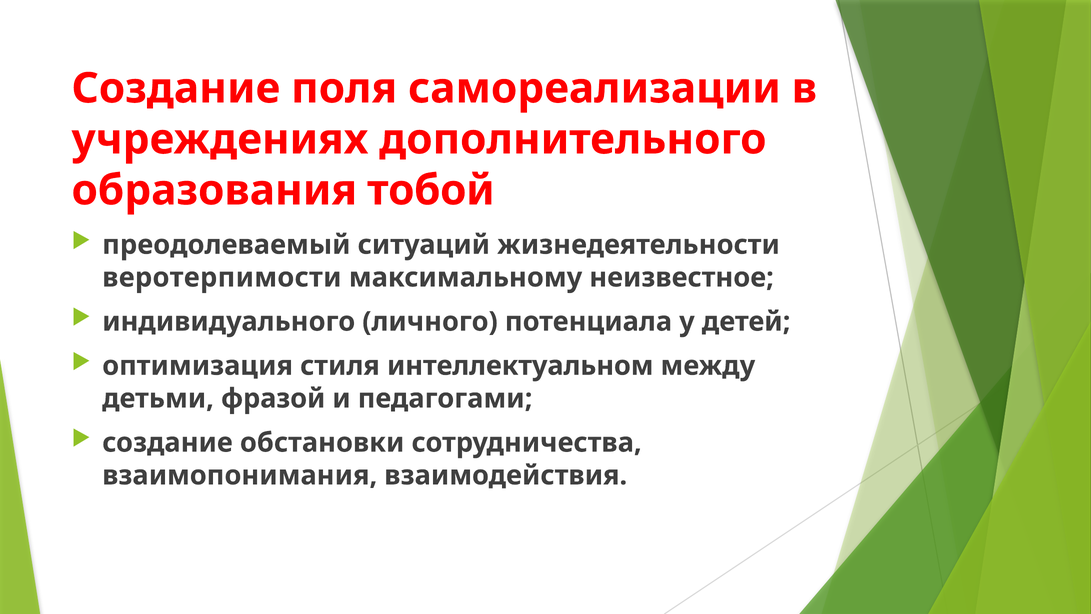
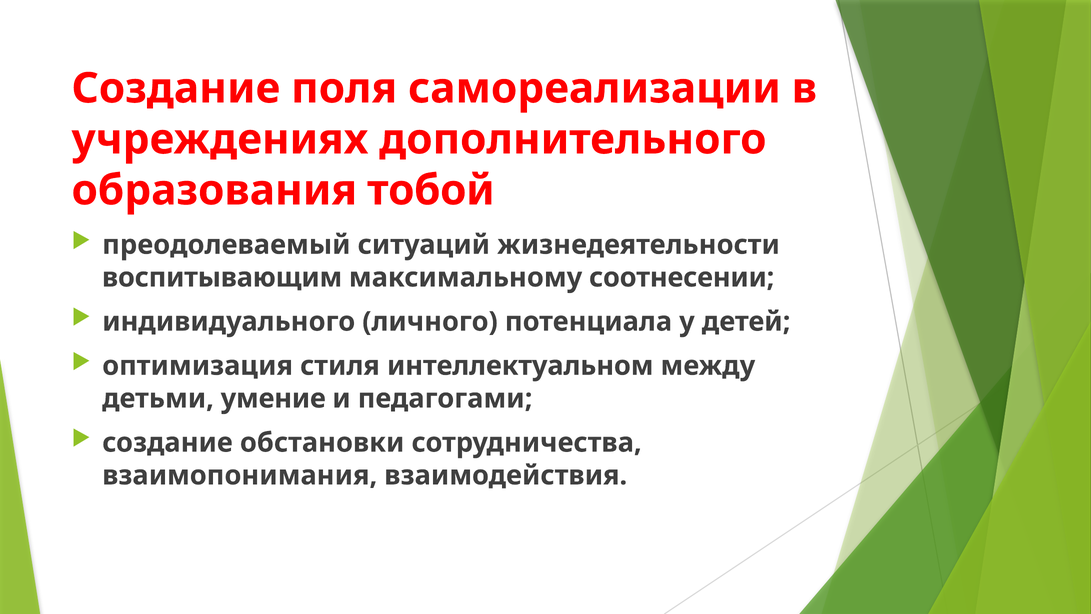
веротерпимости: веротерпимости -> воспитывающим
неизвестное: неизвестное -> соотнесении
фразой: фразой -> умение
